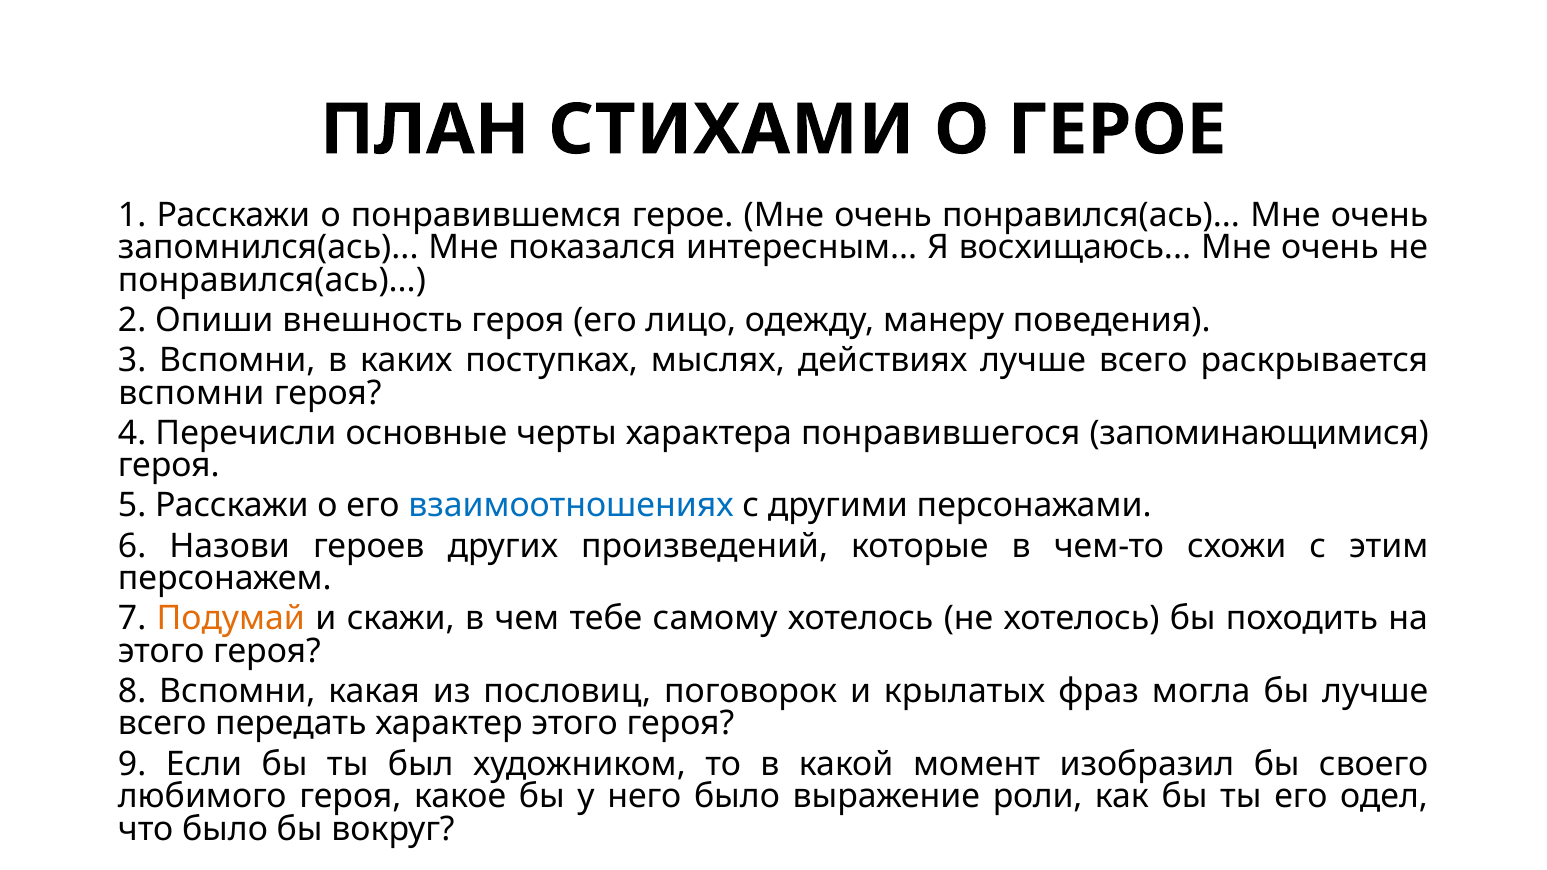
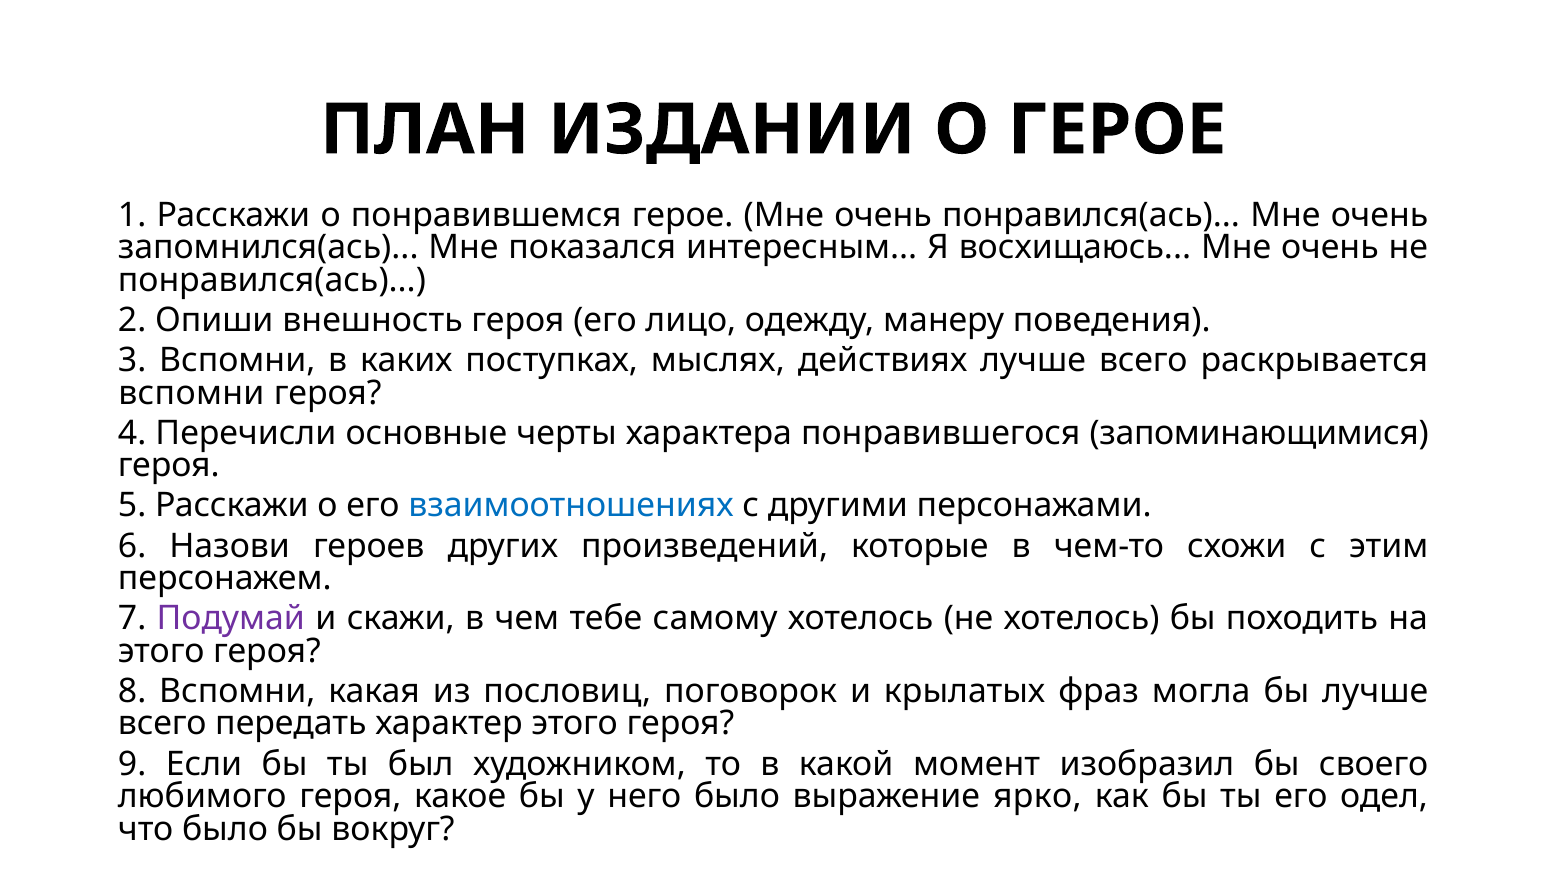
СТИХАМИ: СТИХАМИ -> ИЗДАНИИ
Подумай colour: orange -> purple
роли: роли -> ярко
